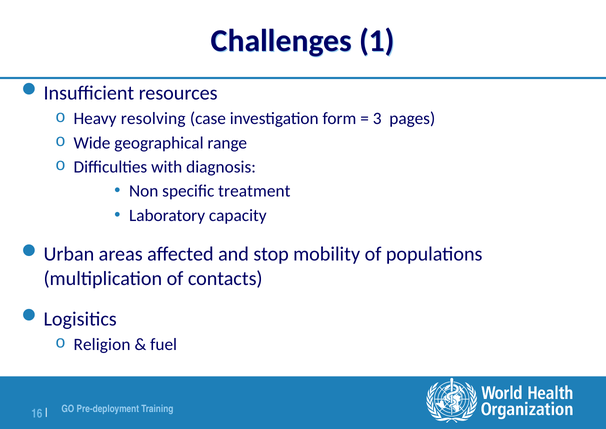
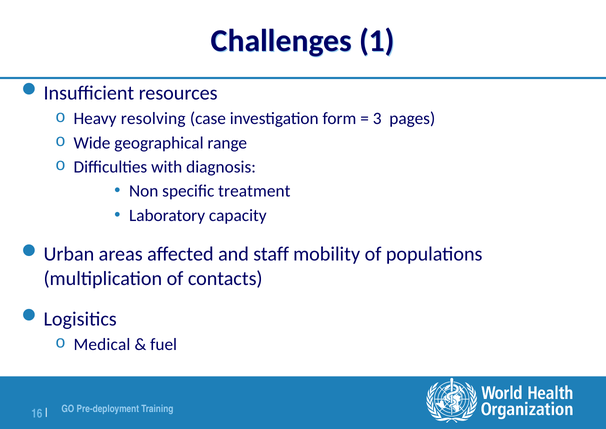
stop: stop -> staff
Religion: Religion -> Medical
